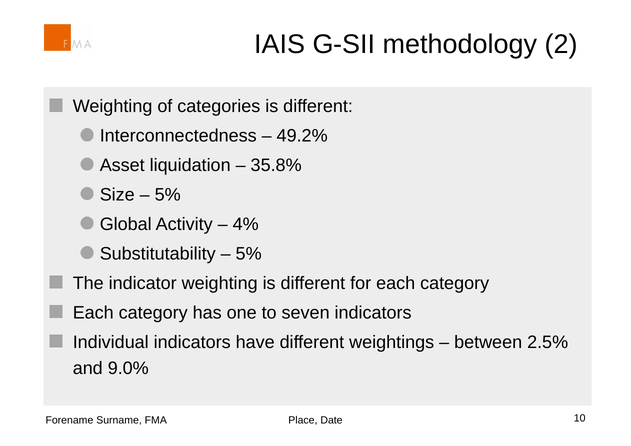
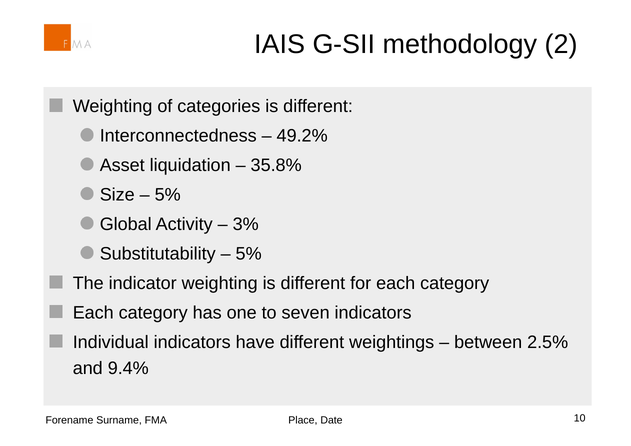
4%: 4% -> 3%
9.0%: 9.0% -> 9.4%
